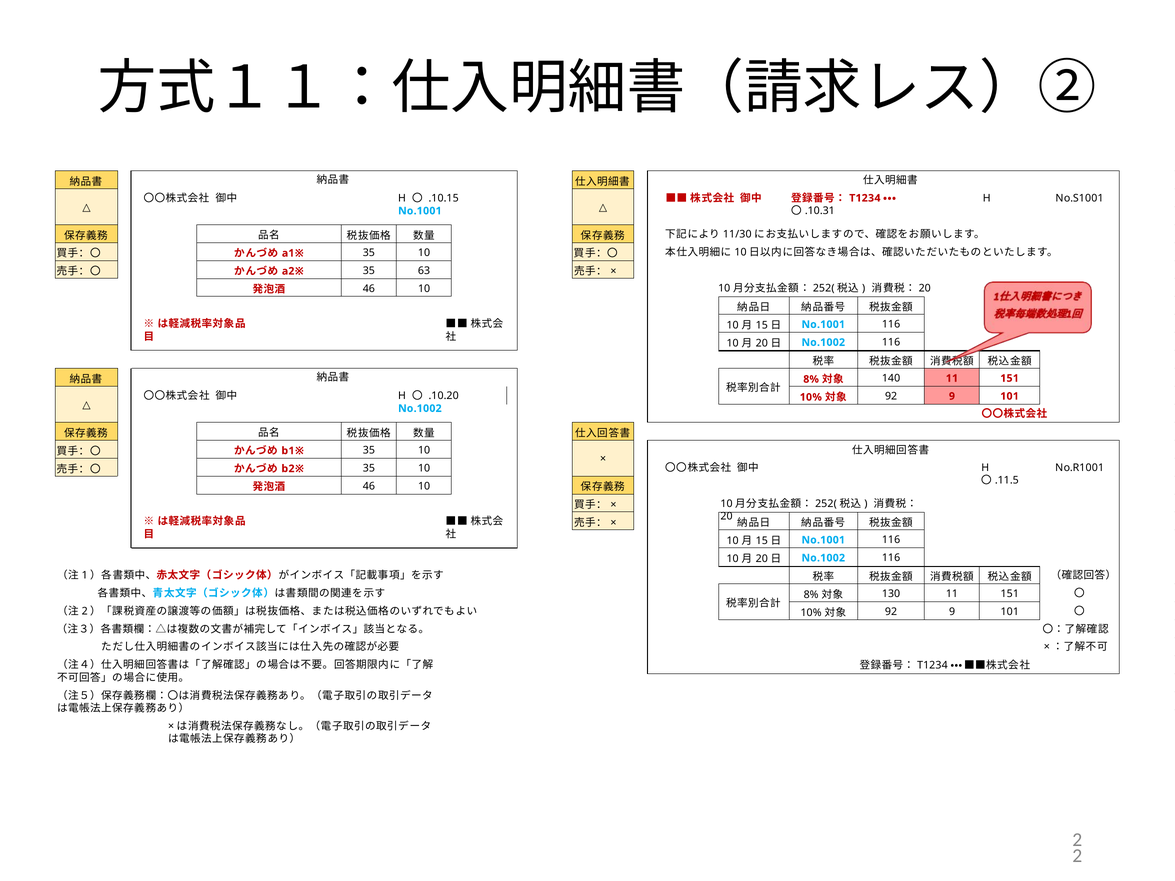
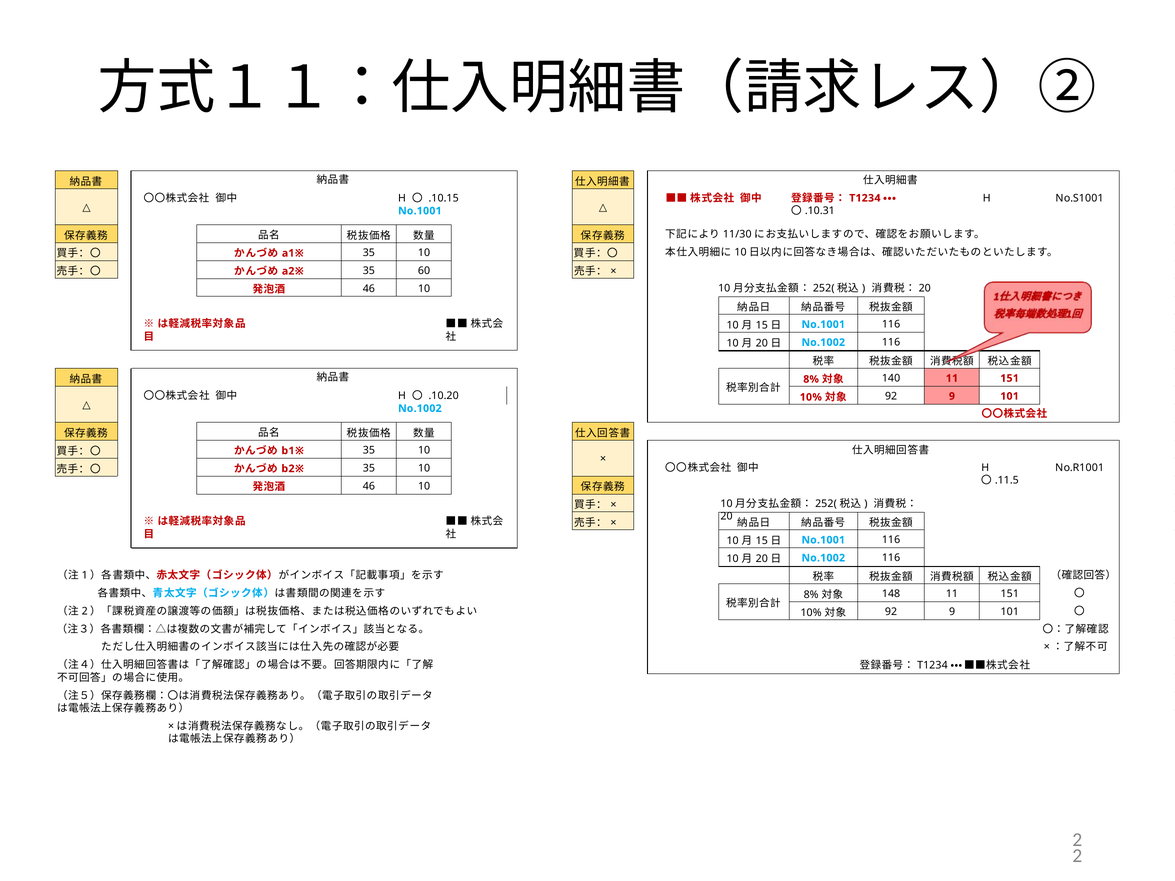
63: 63 -> 60
130: 130 -> 148
